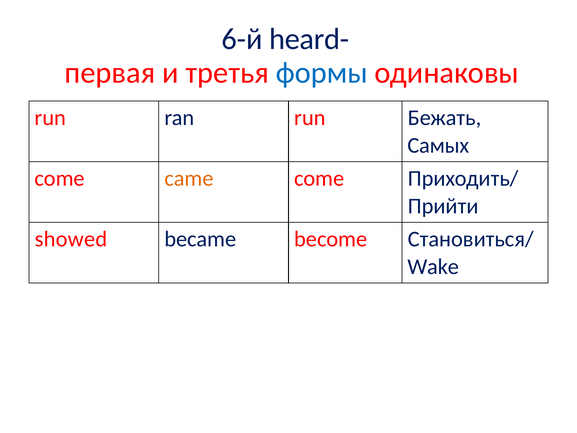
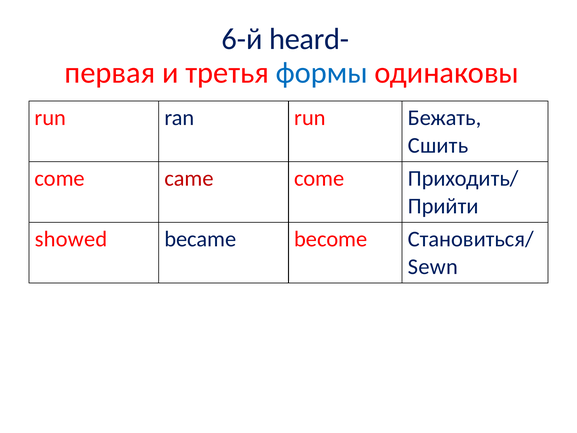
Самых: Самых -> Сшить
came colour: orange -> red
Wake: Wake -> Sewn
